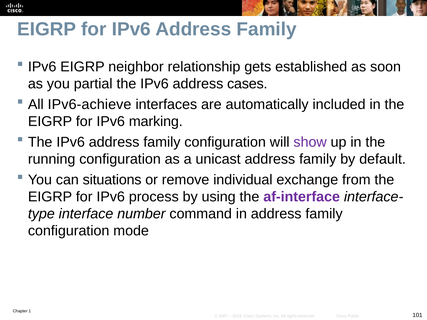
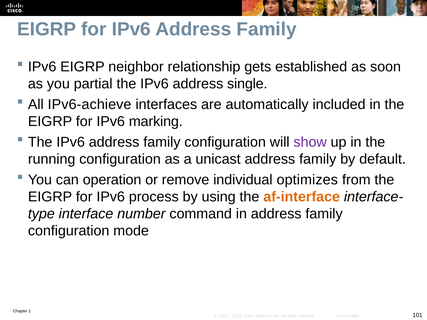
cases: cases -> single
situations: situations -> operation
exchange: exchange -> optimizes
af-interface colour: purple -> orange
